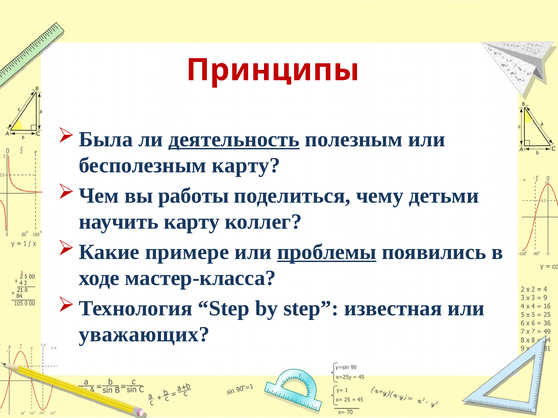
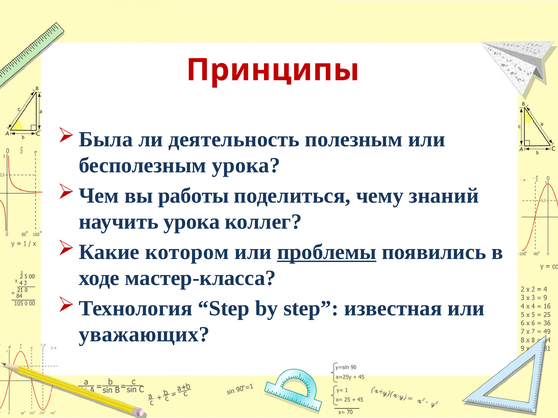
деятельность underline: present -> none
бесполезным карту: карту -> урока
детьми: детьми -> знаний
научить карту: карту -> урока
примере: примере -> котором
